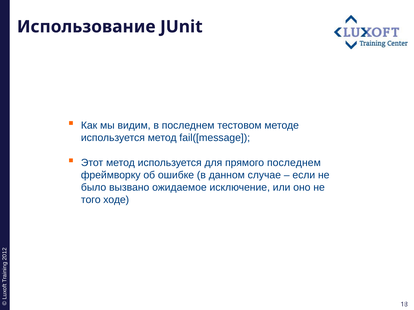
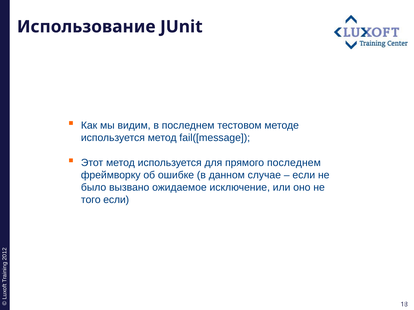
того ходе: ходе -> если
